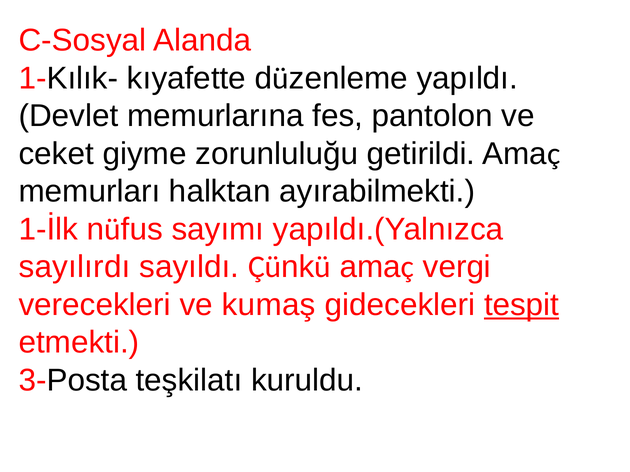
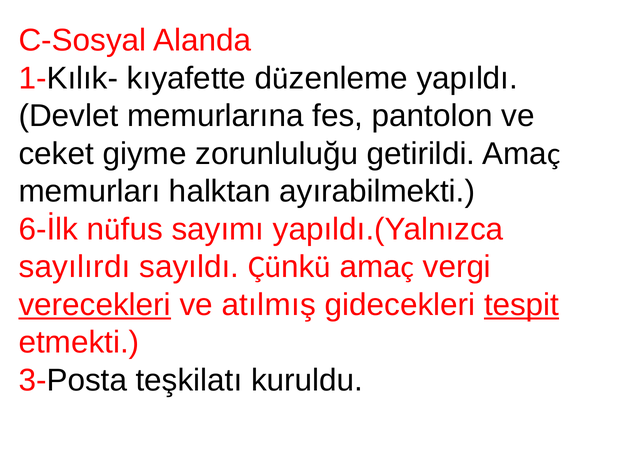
1-İlk: 1-İlk -> 6-İlk
verecekleri underline: none -> present
kumaş: kumaş -> atılmış
